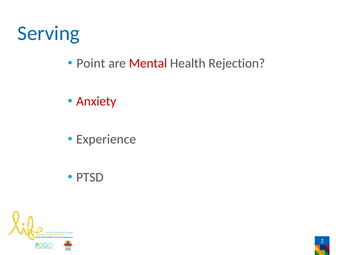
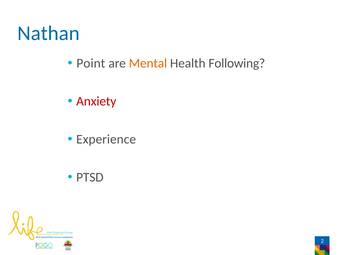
Serving: Serving -> Nathan
Mental colour: red -> orange
Rejection: Rejection -> Following
